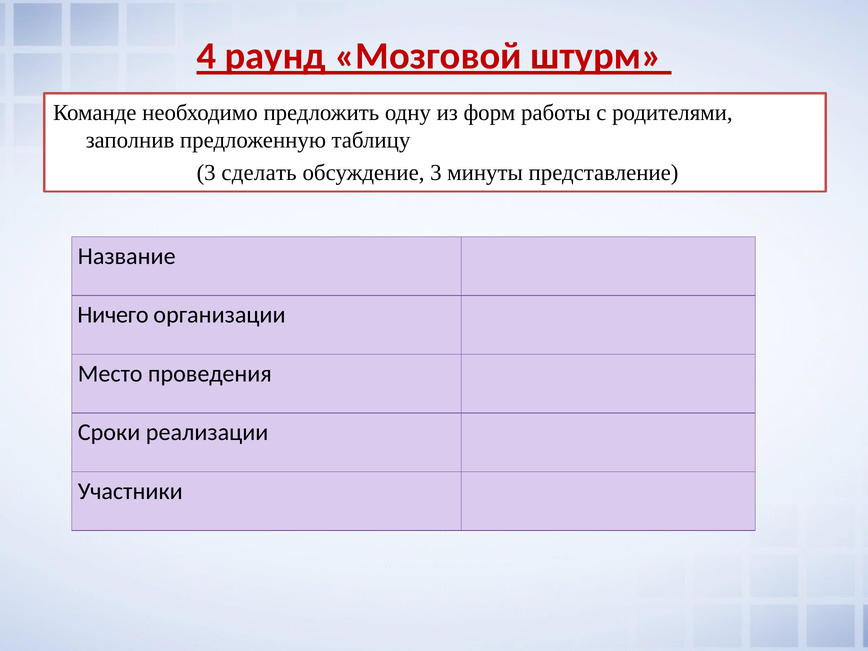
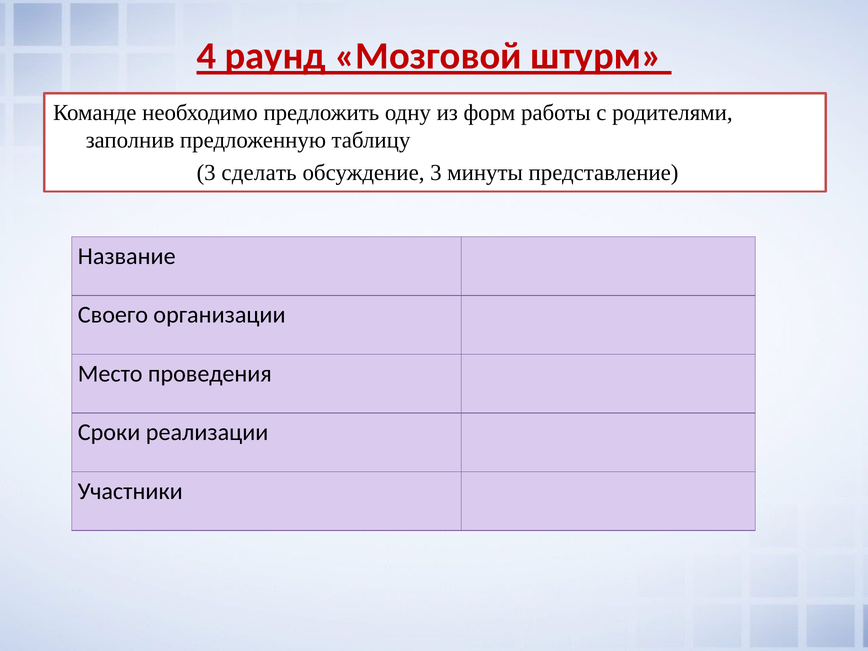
Ничего: Ничего -> Своего
